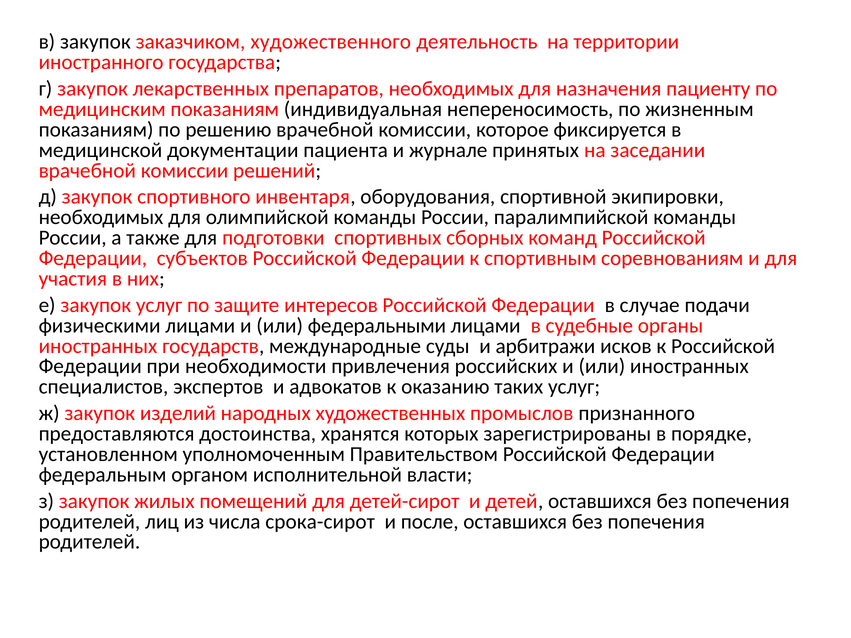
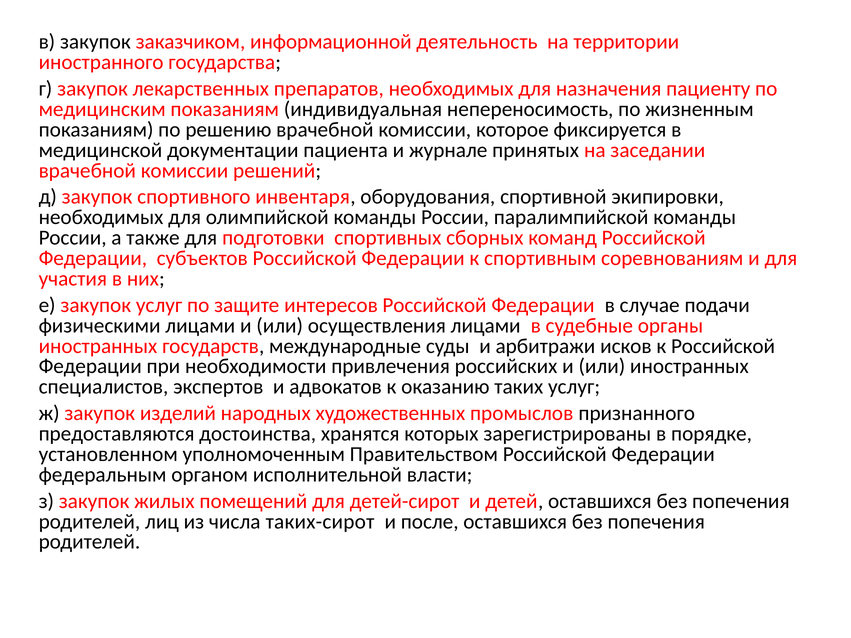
художественного: художественного -> информационной
федеральными: федеральными -> осуществления
срока-сирот: срока-сирот -> таких-сирот
